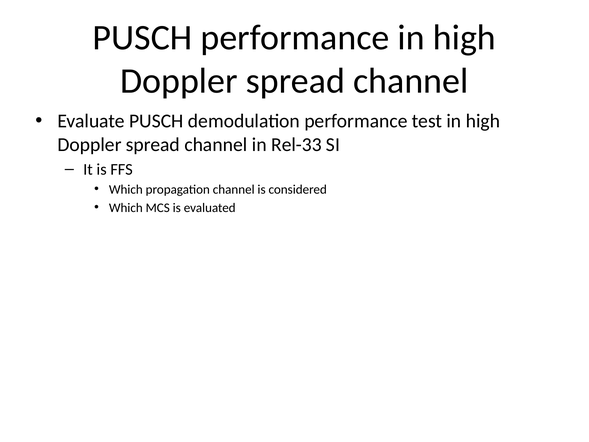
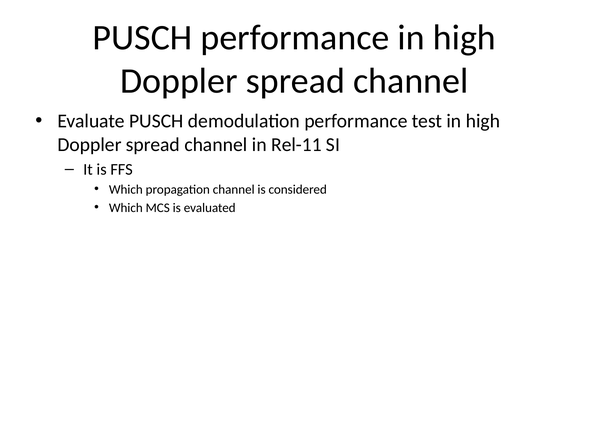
Rel-33: Rel-33 -> Rel-11
